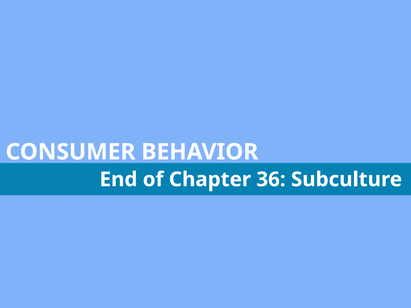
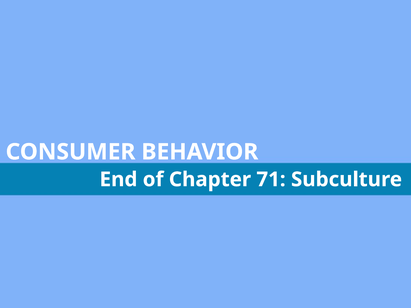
36: 36 -> 71
